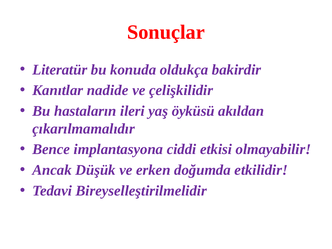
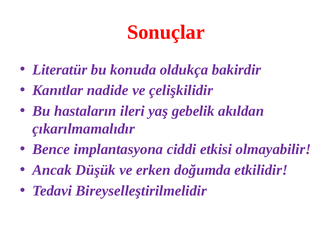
öyküsü: öyküsü -> gebelik
